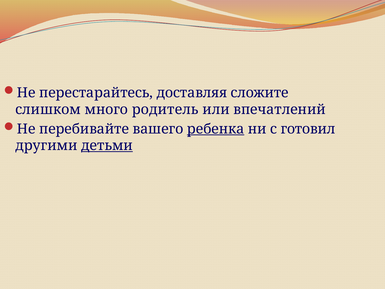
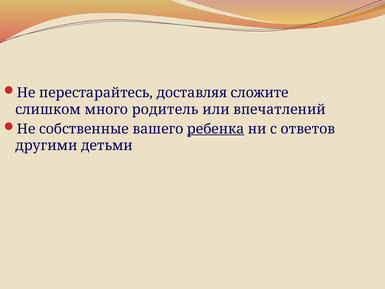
перебивайте: перебивайте -> собственные
готовил: готовил -> ответов
детьми underline: present -> none
